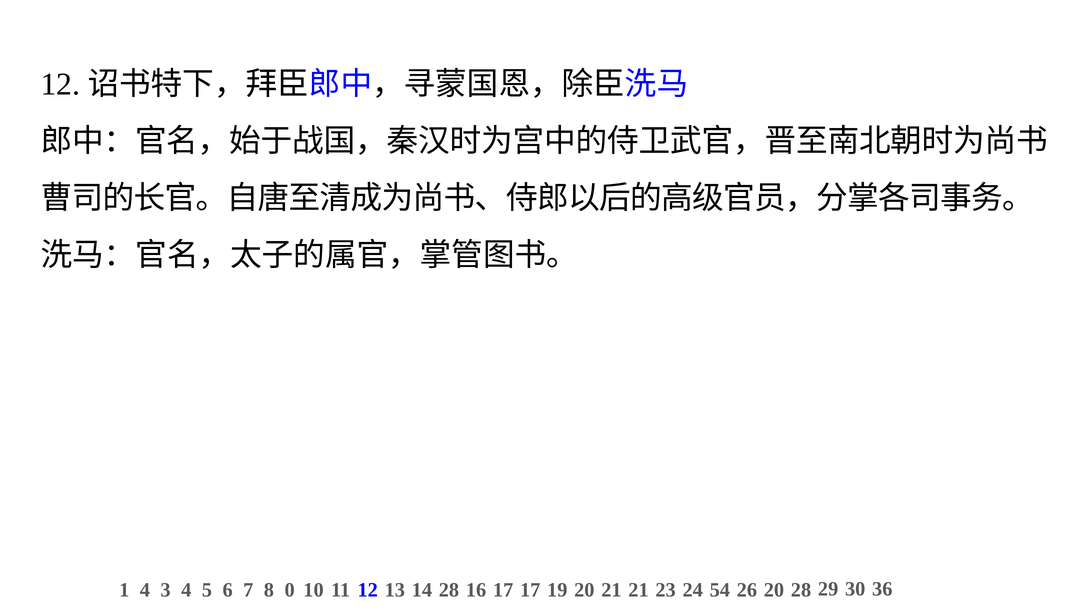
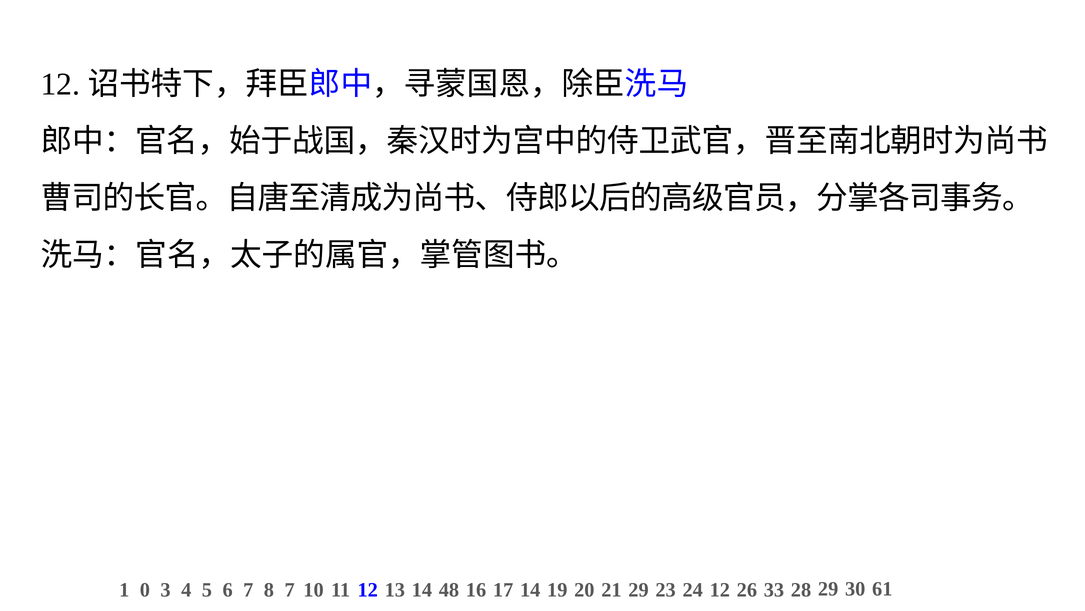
1 4: 4 -> 0
8 0: 0 -> 7
14 28: 28 -> 48
17 17: 17 -> 14
21 21: 21 -> 29
24 54: 54 -> 12
26 20: 20 -> 33
36: 36 -> 61
